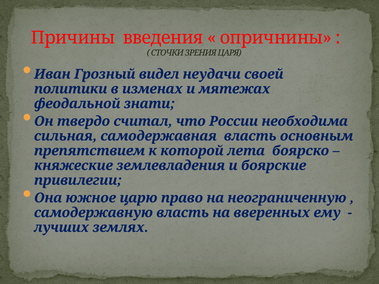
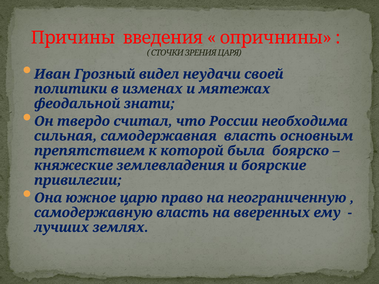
лета: лета -> была
